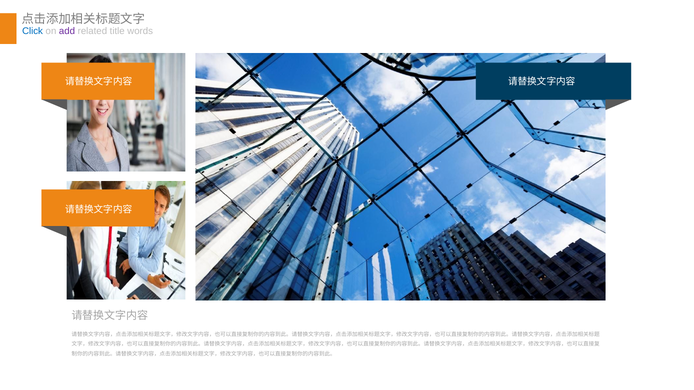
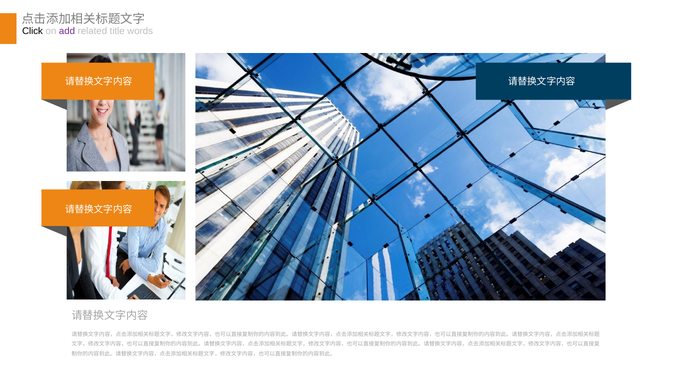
Click colour: blue -> black
